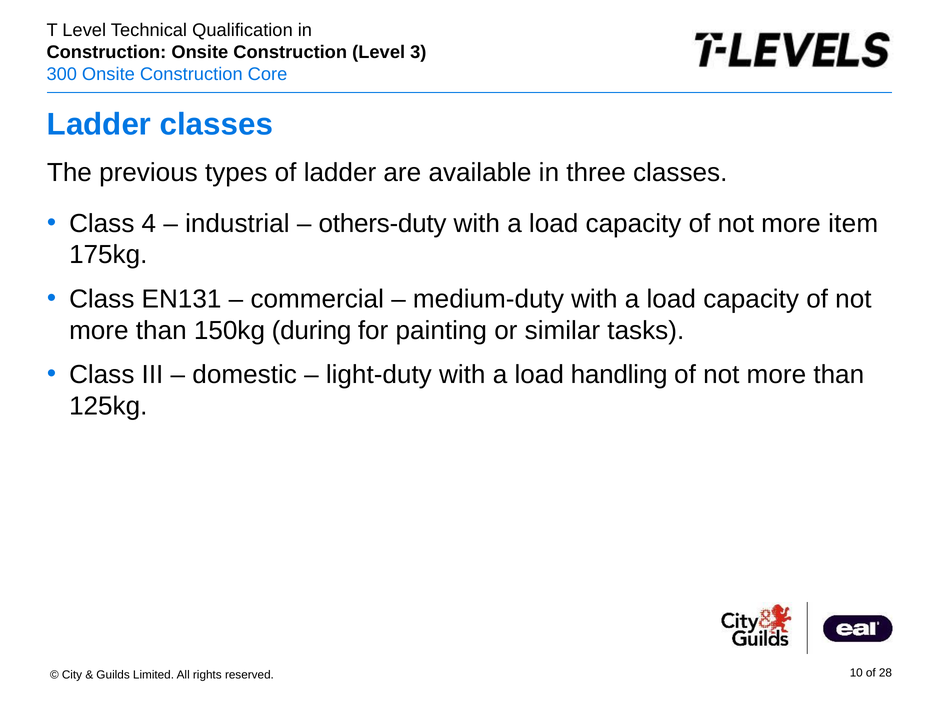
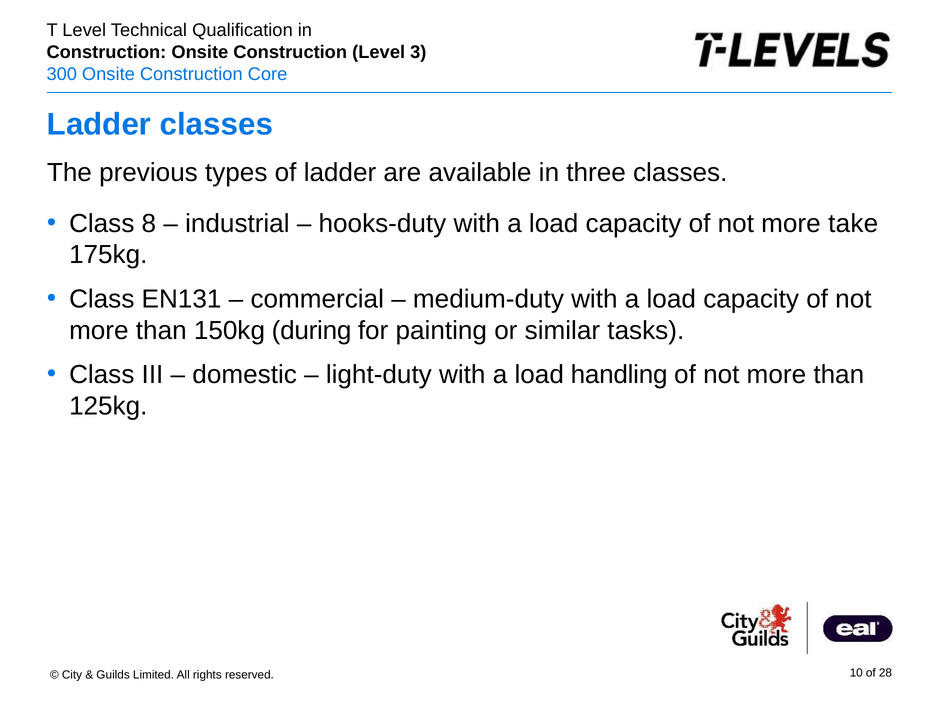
4: 4 -> 8
others-duty: others-duty -> hooks-duty
item: item -> take
